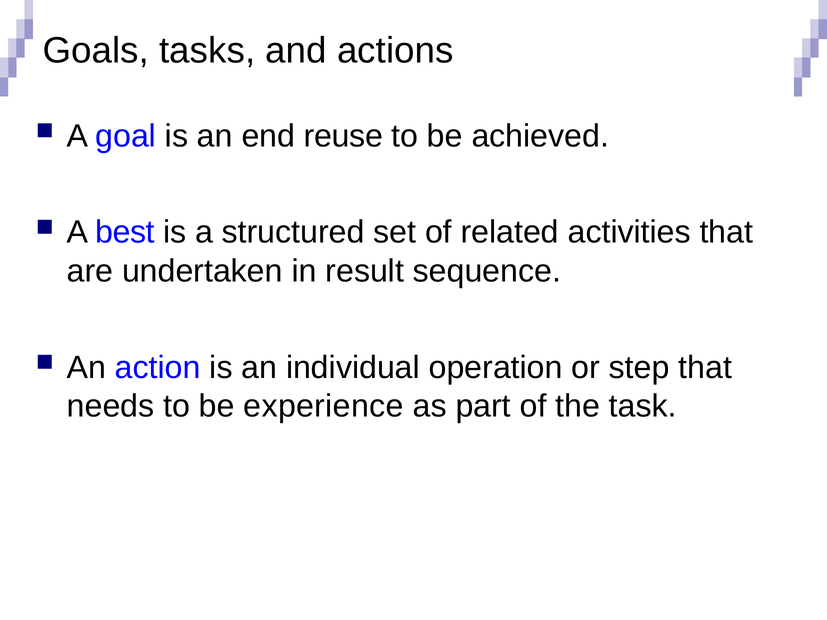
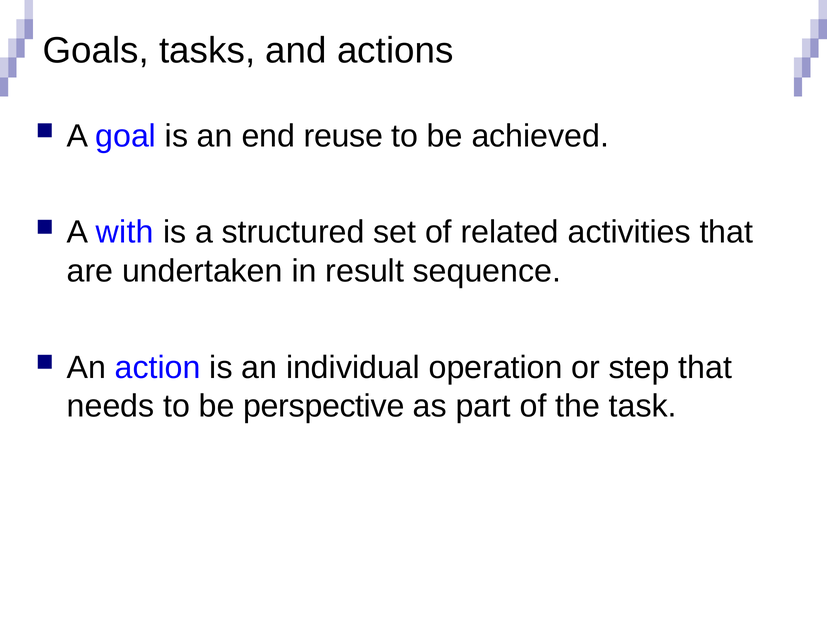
best: best -> with
experience: experience -> perspective
